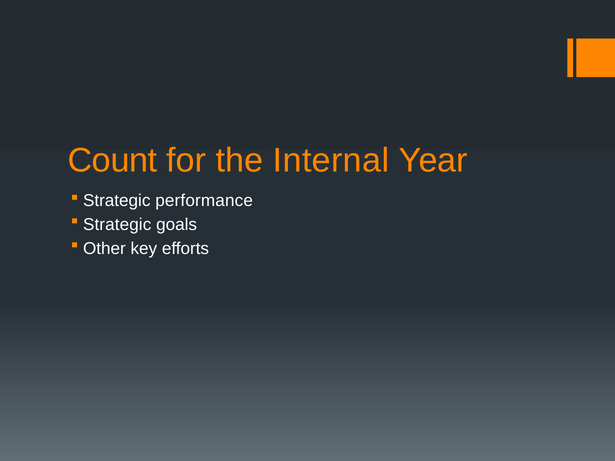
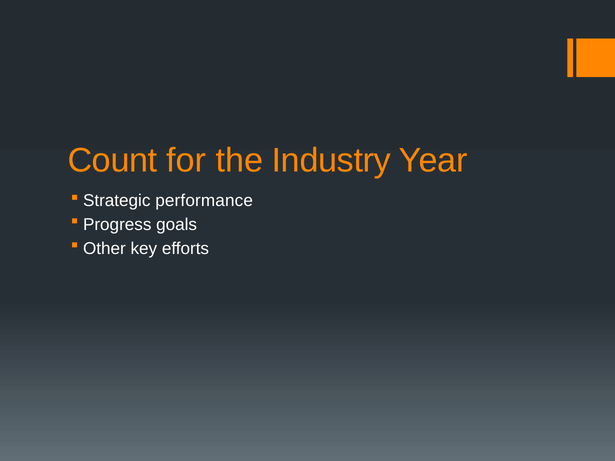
Internal: Internal -> Industry
Strategic at (117, 225): Strategic -> Progress
